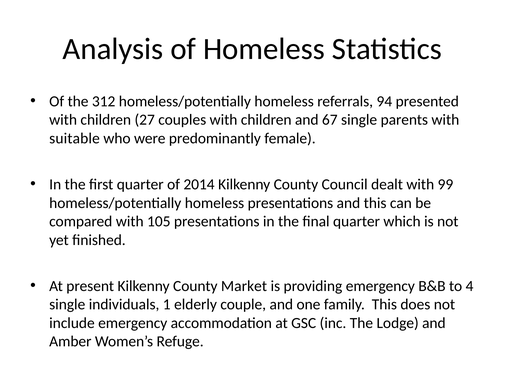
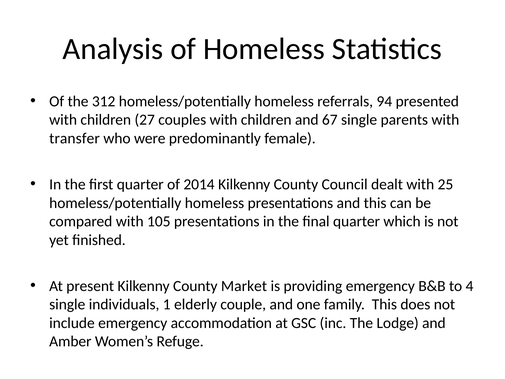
suitable: suitable -> transfer
99: 99 -> 25
